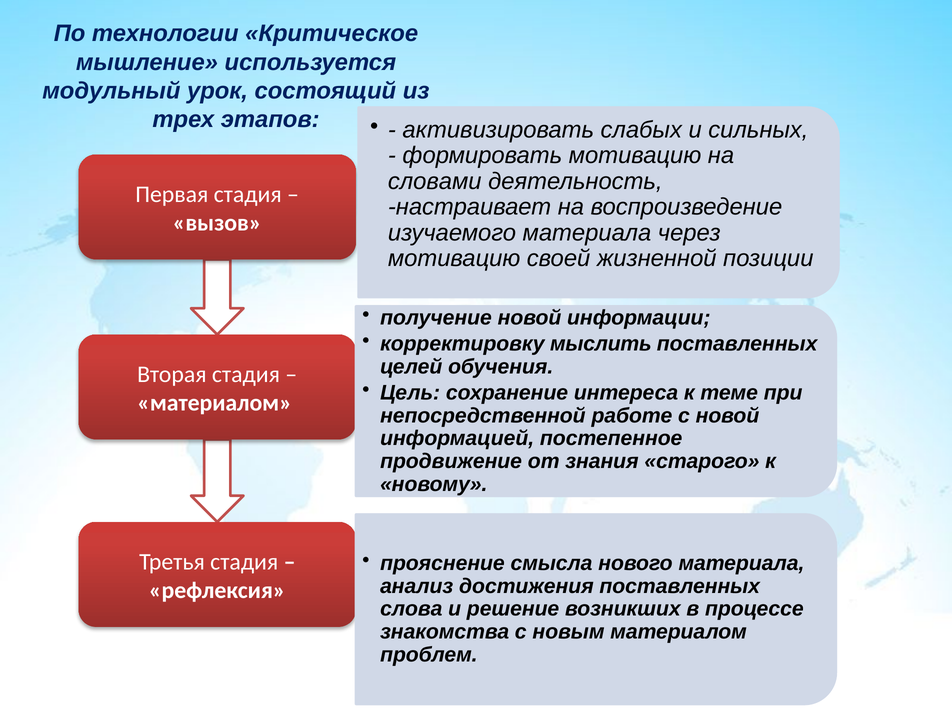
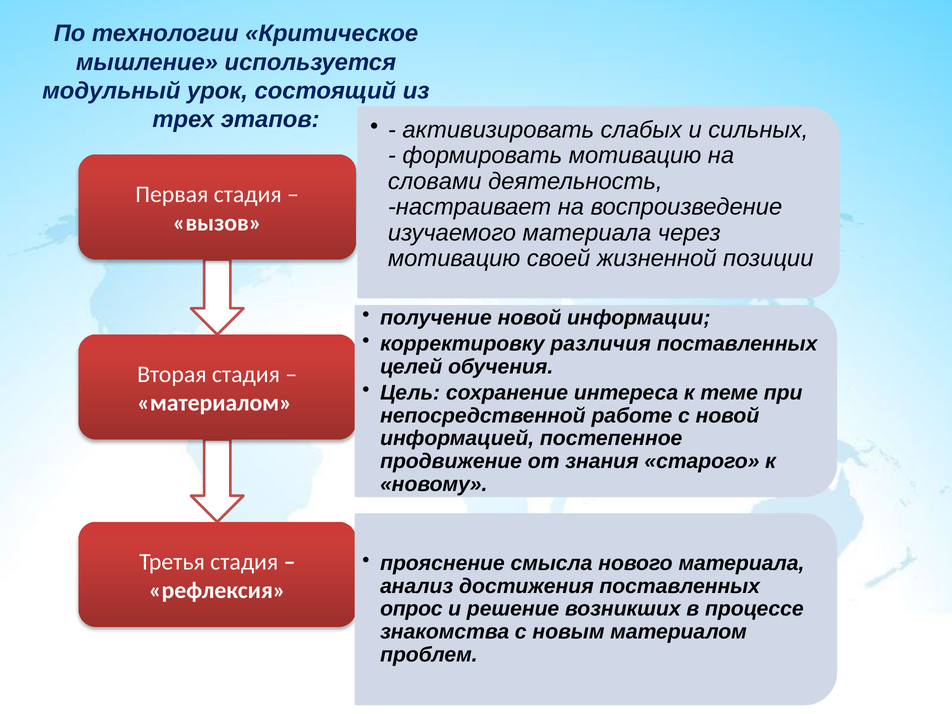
мыслить: мыслить -> различия
слова: слова -> опрос
